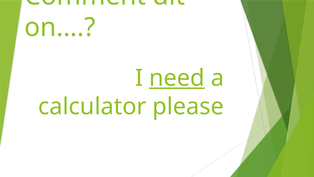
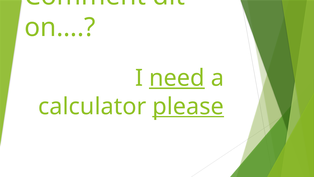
please underline: none -> present
